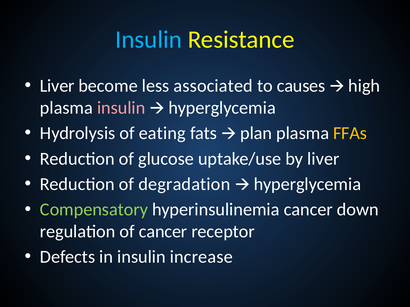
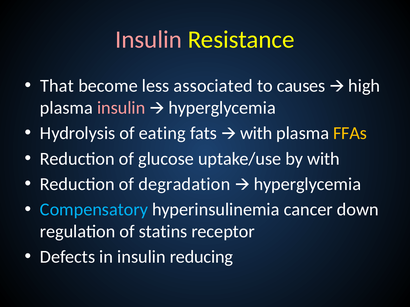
Insulin at (149, 40) colour: light blue -> pink
Liver at (57, 86): Liver -> That
fats plan: plan -> with
by liver: liver -> with
Compensatory colour: light green -> light blue
of cancer: cancer -> statins
increase: increase -> reducing
